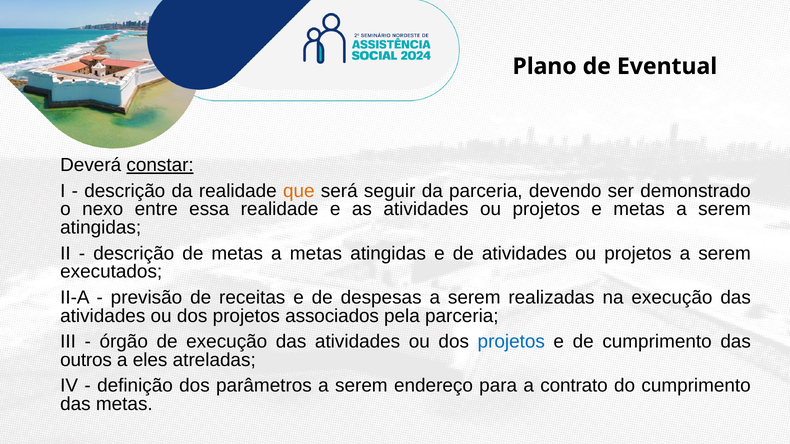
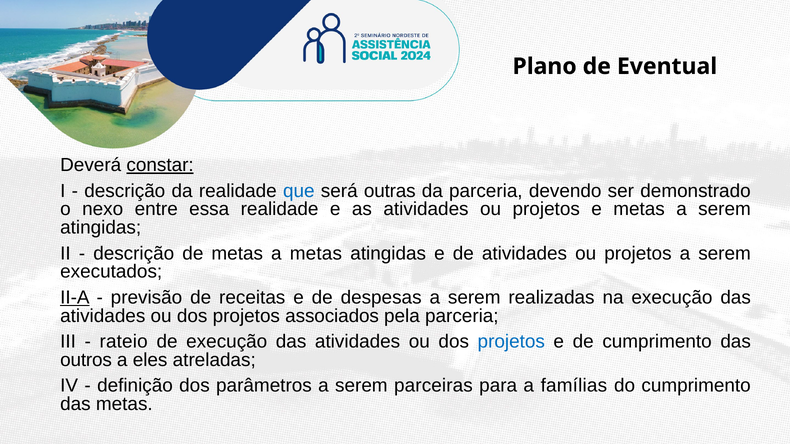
que colour: orange -> blue
seguir: seguir -> outras
II-A underline: none -> present
órgão: órgão -> rateio
endereço: endereço -> parceiras
contrato: contrato -> famílias
